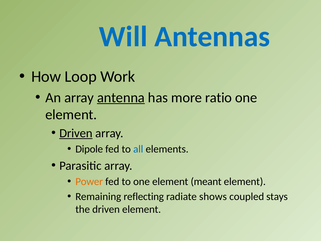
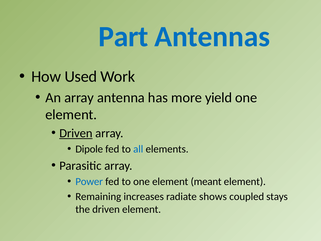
Will: Will -> Part
Loop: Loop -> Used
antenna underline: present -> none
ratio: ratio -> yield
Power colour: orange -> blue
reflecting: reflecting -> increases
